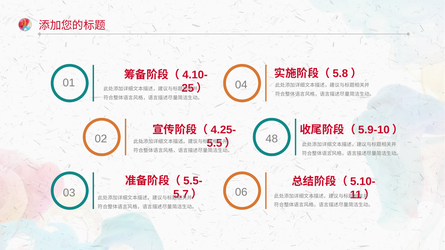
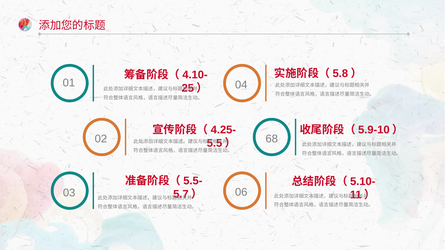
48: 48 -> 68
